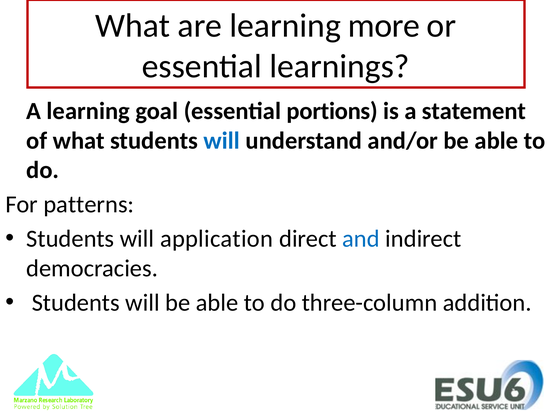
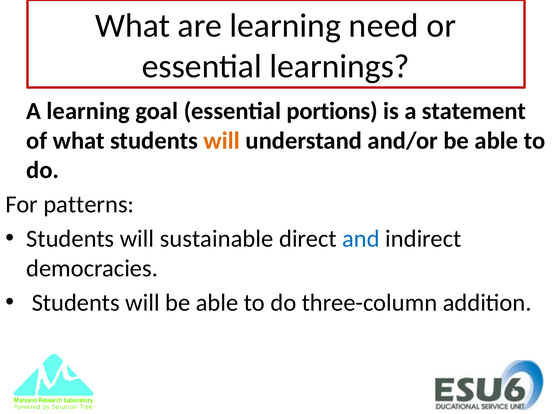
more: more -> need
will at (222, 141) colour: blue -> orange
application: application -> sustainable
